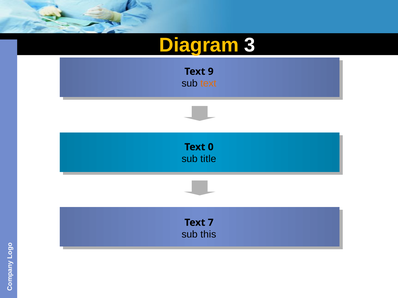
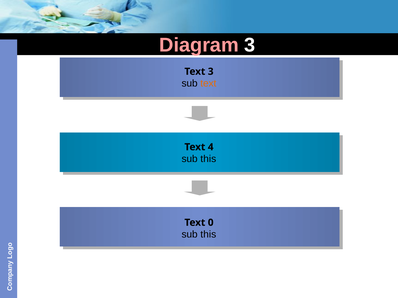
Diagram colour: yellow -> pink
Text 9: 9 -> 3
0: 0 -> 4
title at (208, 159): title -> this
7: 7 -> 0
